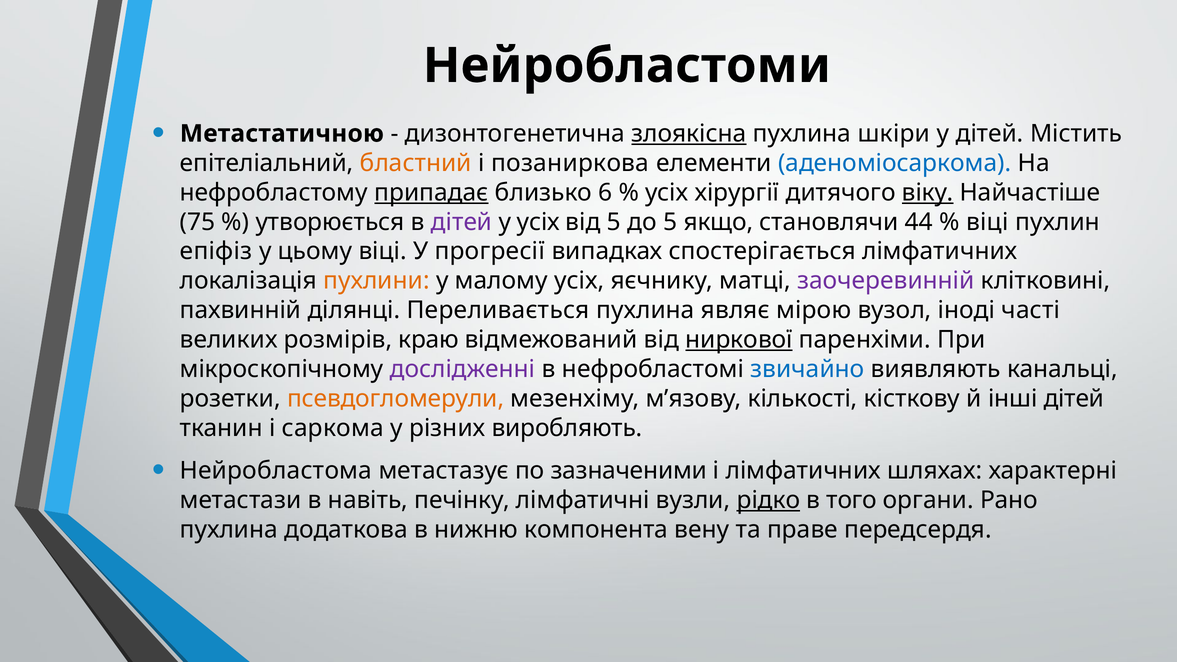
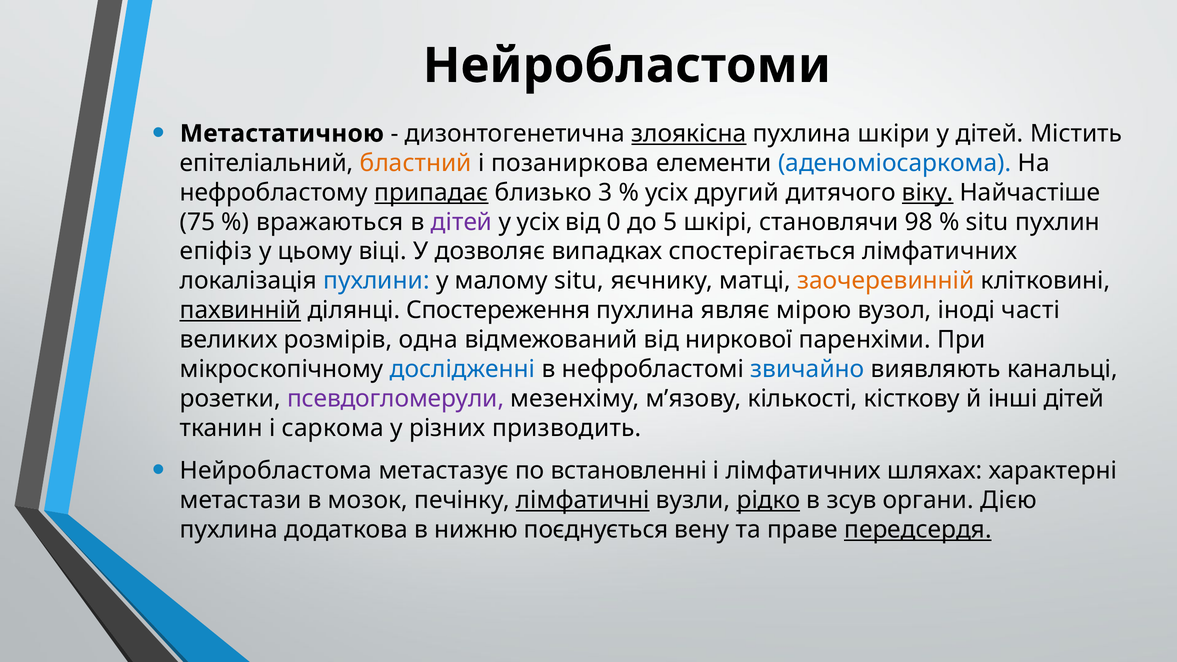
6: 6 -> 3
хірургії: хірургії -> другий
утворюється: утворюється -> вражаються
від 5: 5 -> 0
якщо: якщо -> шкірі
44: 44 -> 98
віці at (987, 222): віці -> situ
прогресії: прогресії -> дозволяє
пухлини colour: orange -> blue
малому усіх: усіх -> situ
заочеревинній colour: purple -> orange
пахвинній underline: none -> present
Переливається: Переливається -> Спостереження
краю: краю -> одна
ниркової underline: present -> none
дослідженні colour: purple -> blue
псевдогломерули colour: orange -> purple
виробляють: виробляють -> призводить
зазначеними: зазначеними -> встановленні
навіть: навіть -> мозок
лімфатичні underline: none -> present
того: того -> зсув
Рано: Рано -> Дією
компонента: компонента -> поєднується
передсердя underline: none -> present
